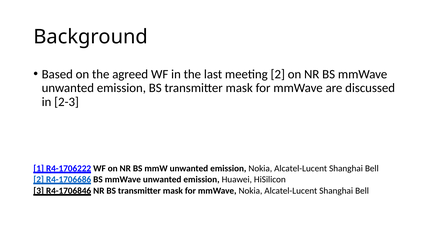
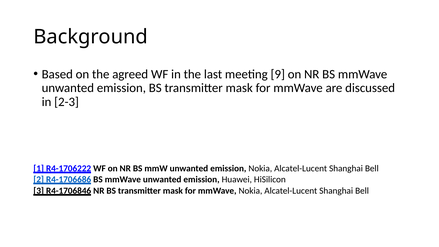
meeting 2: 2 -> 9
